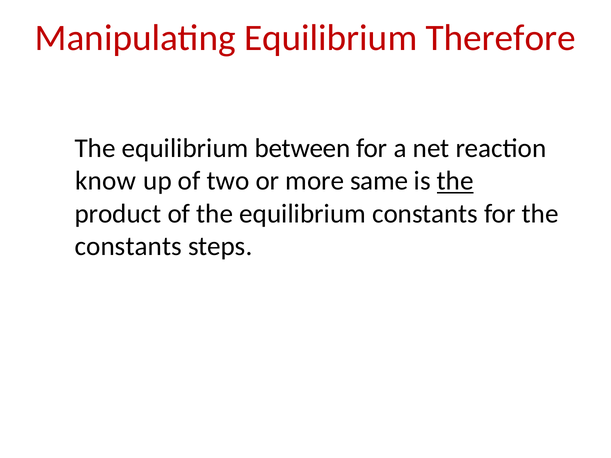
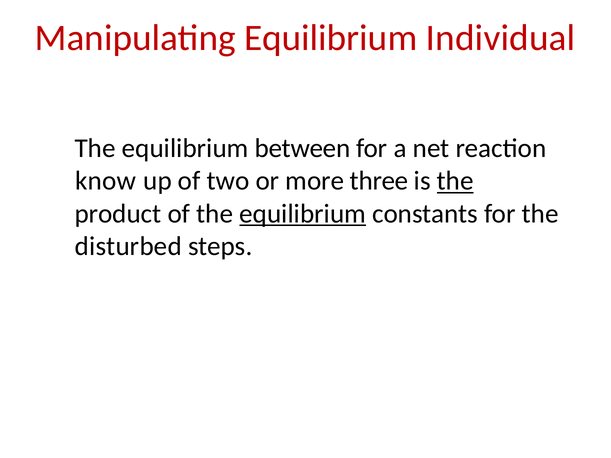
Therefore: Therefore -> Individual
same: same -> three
equilibrium at (303, 214) underline: none -> present
constants at (128, 246): constants -> disturbed
